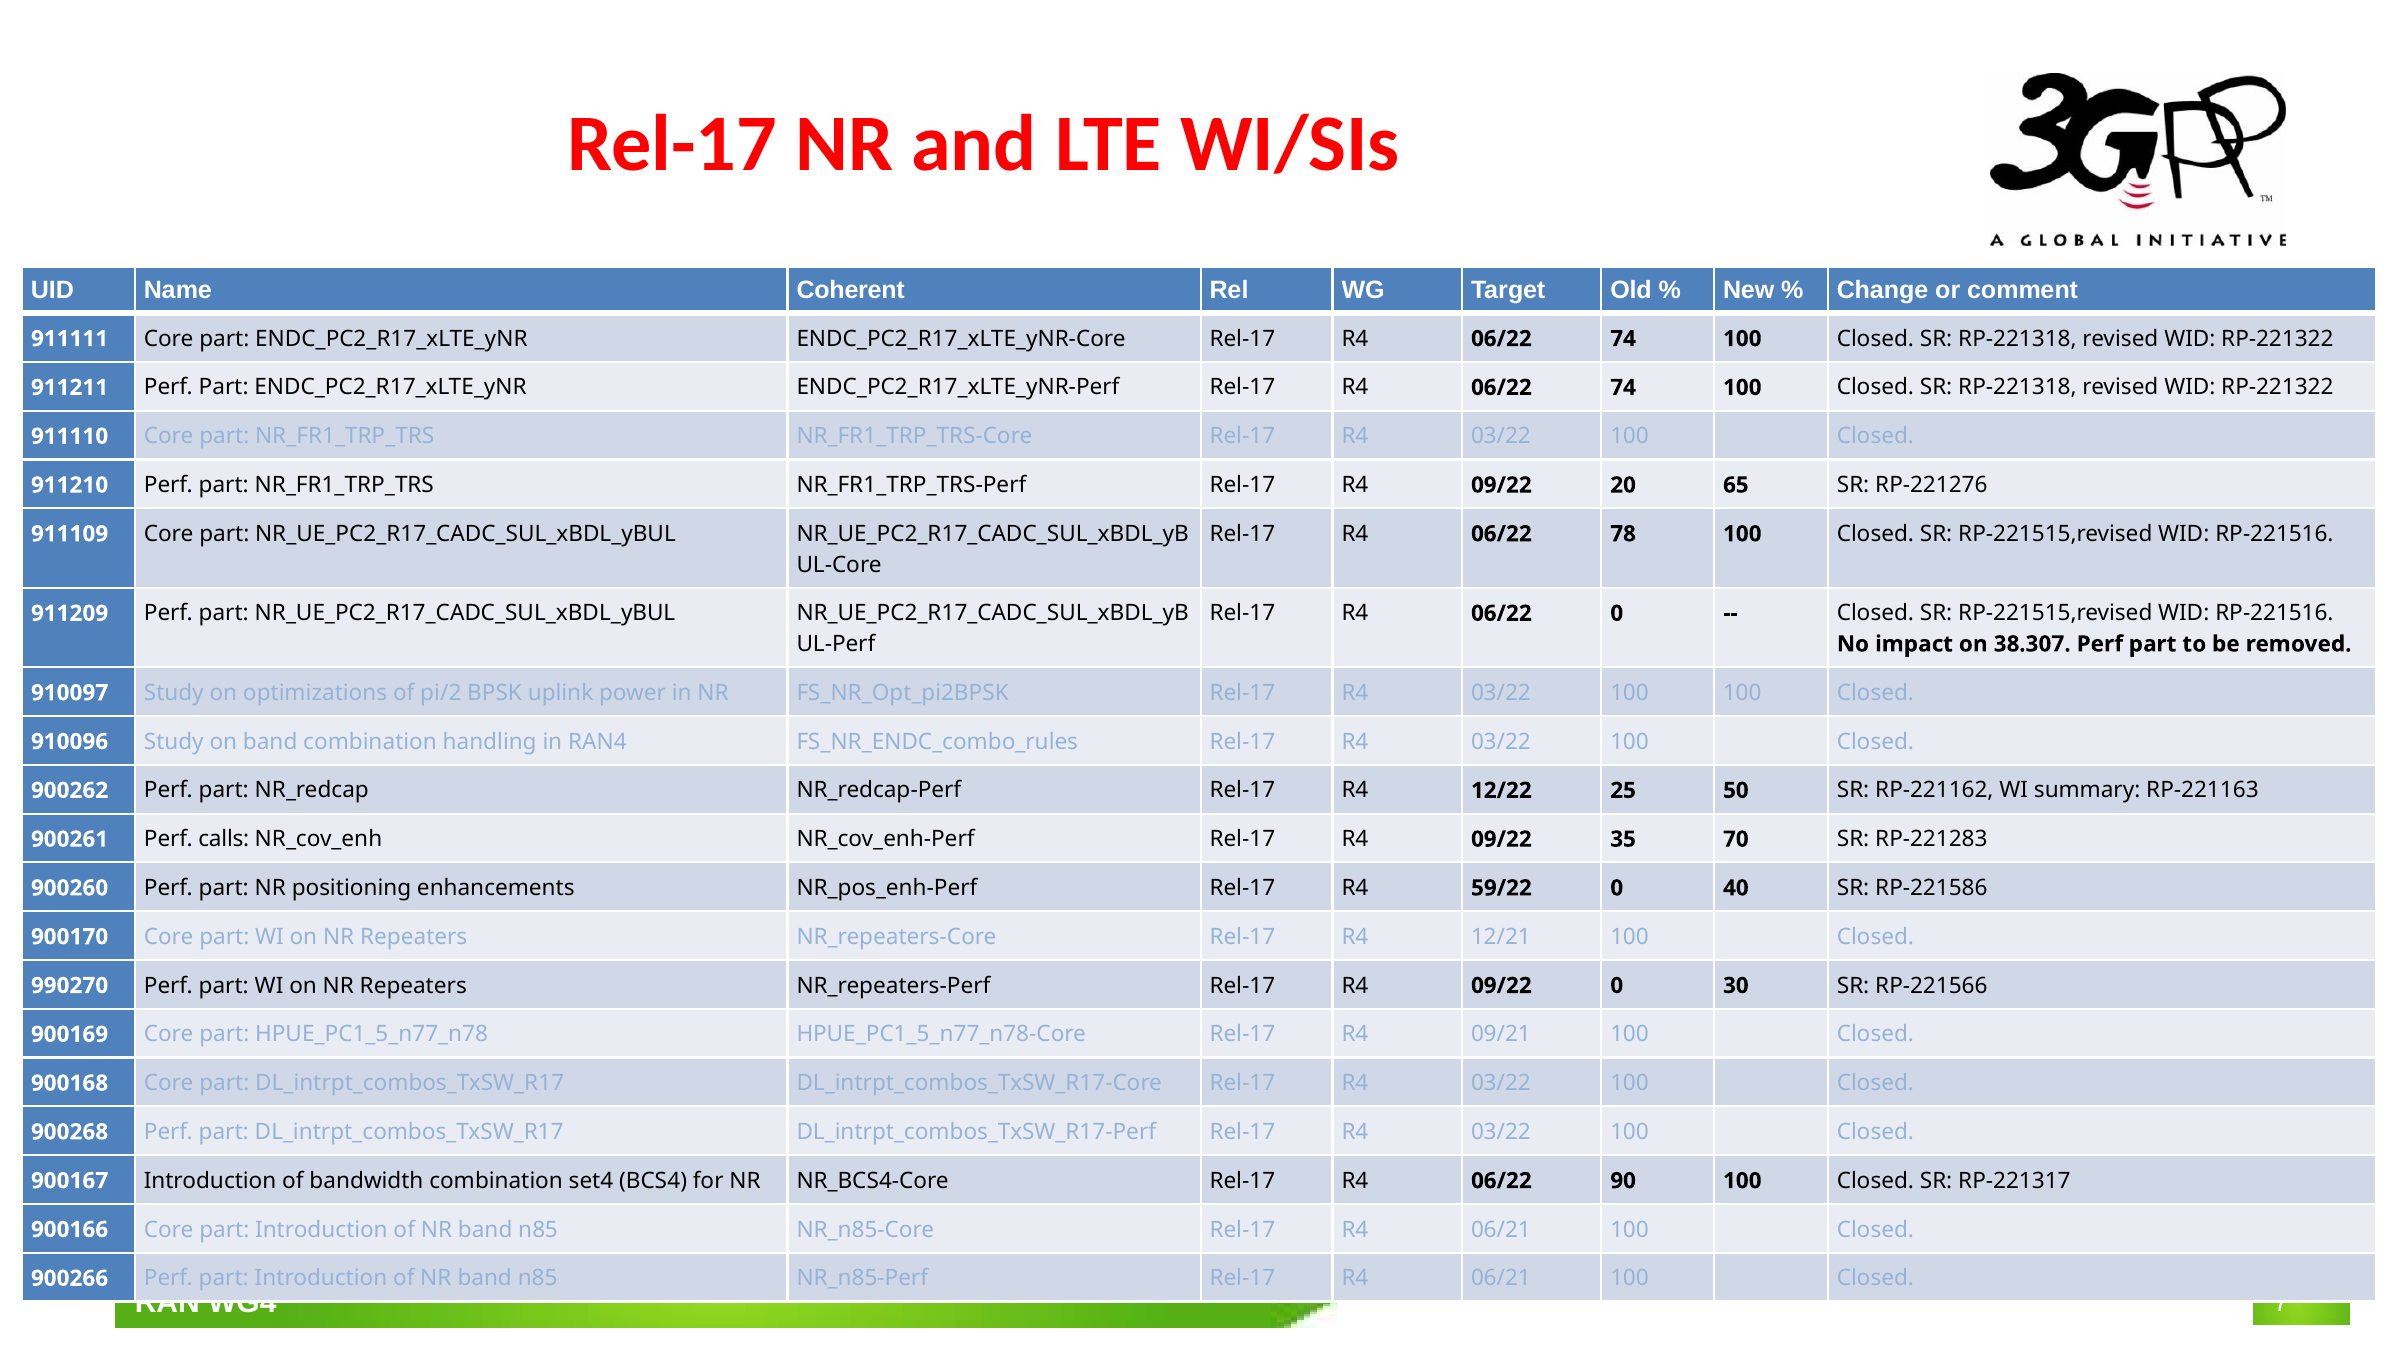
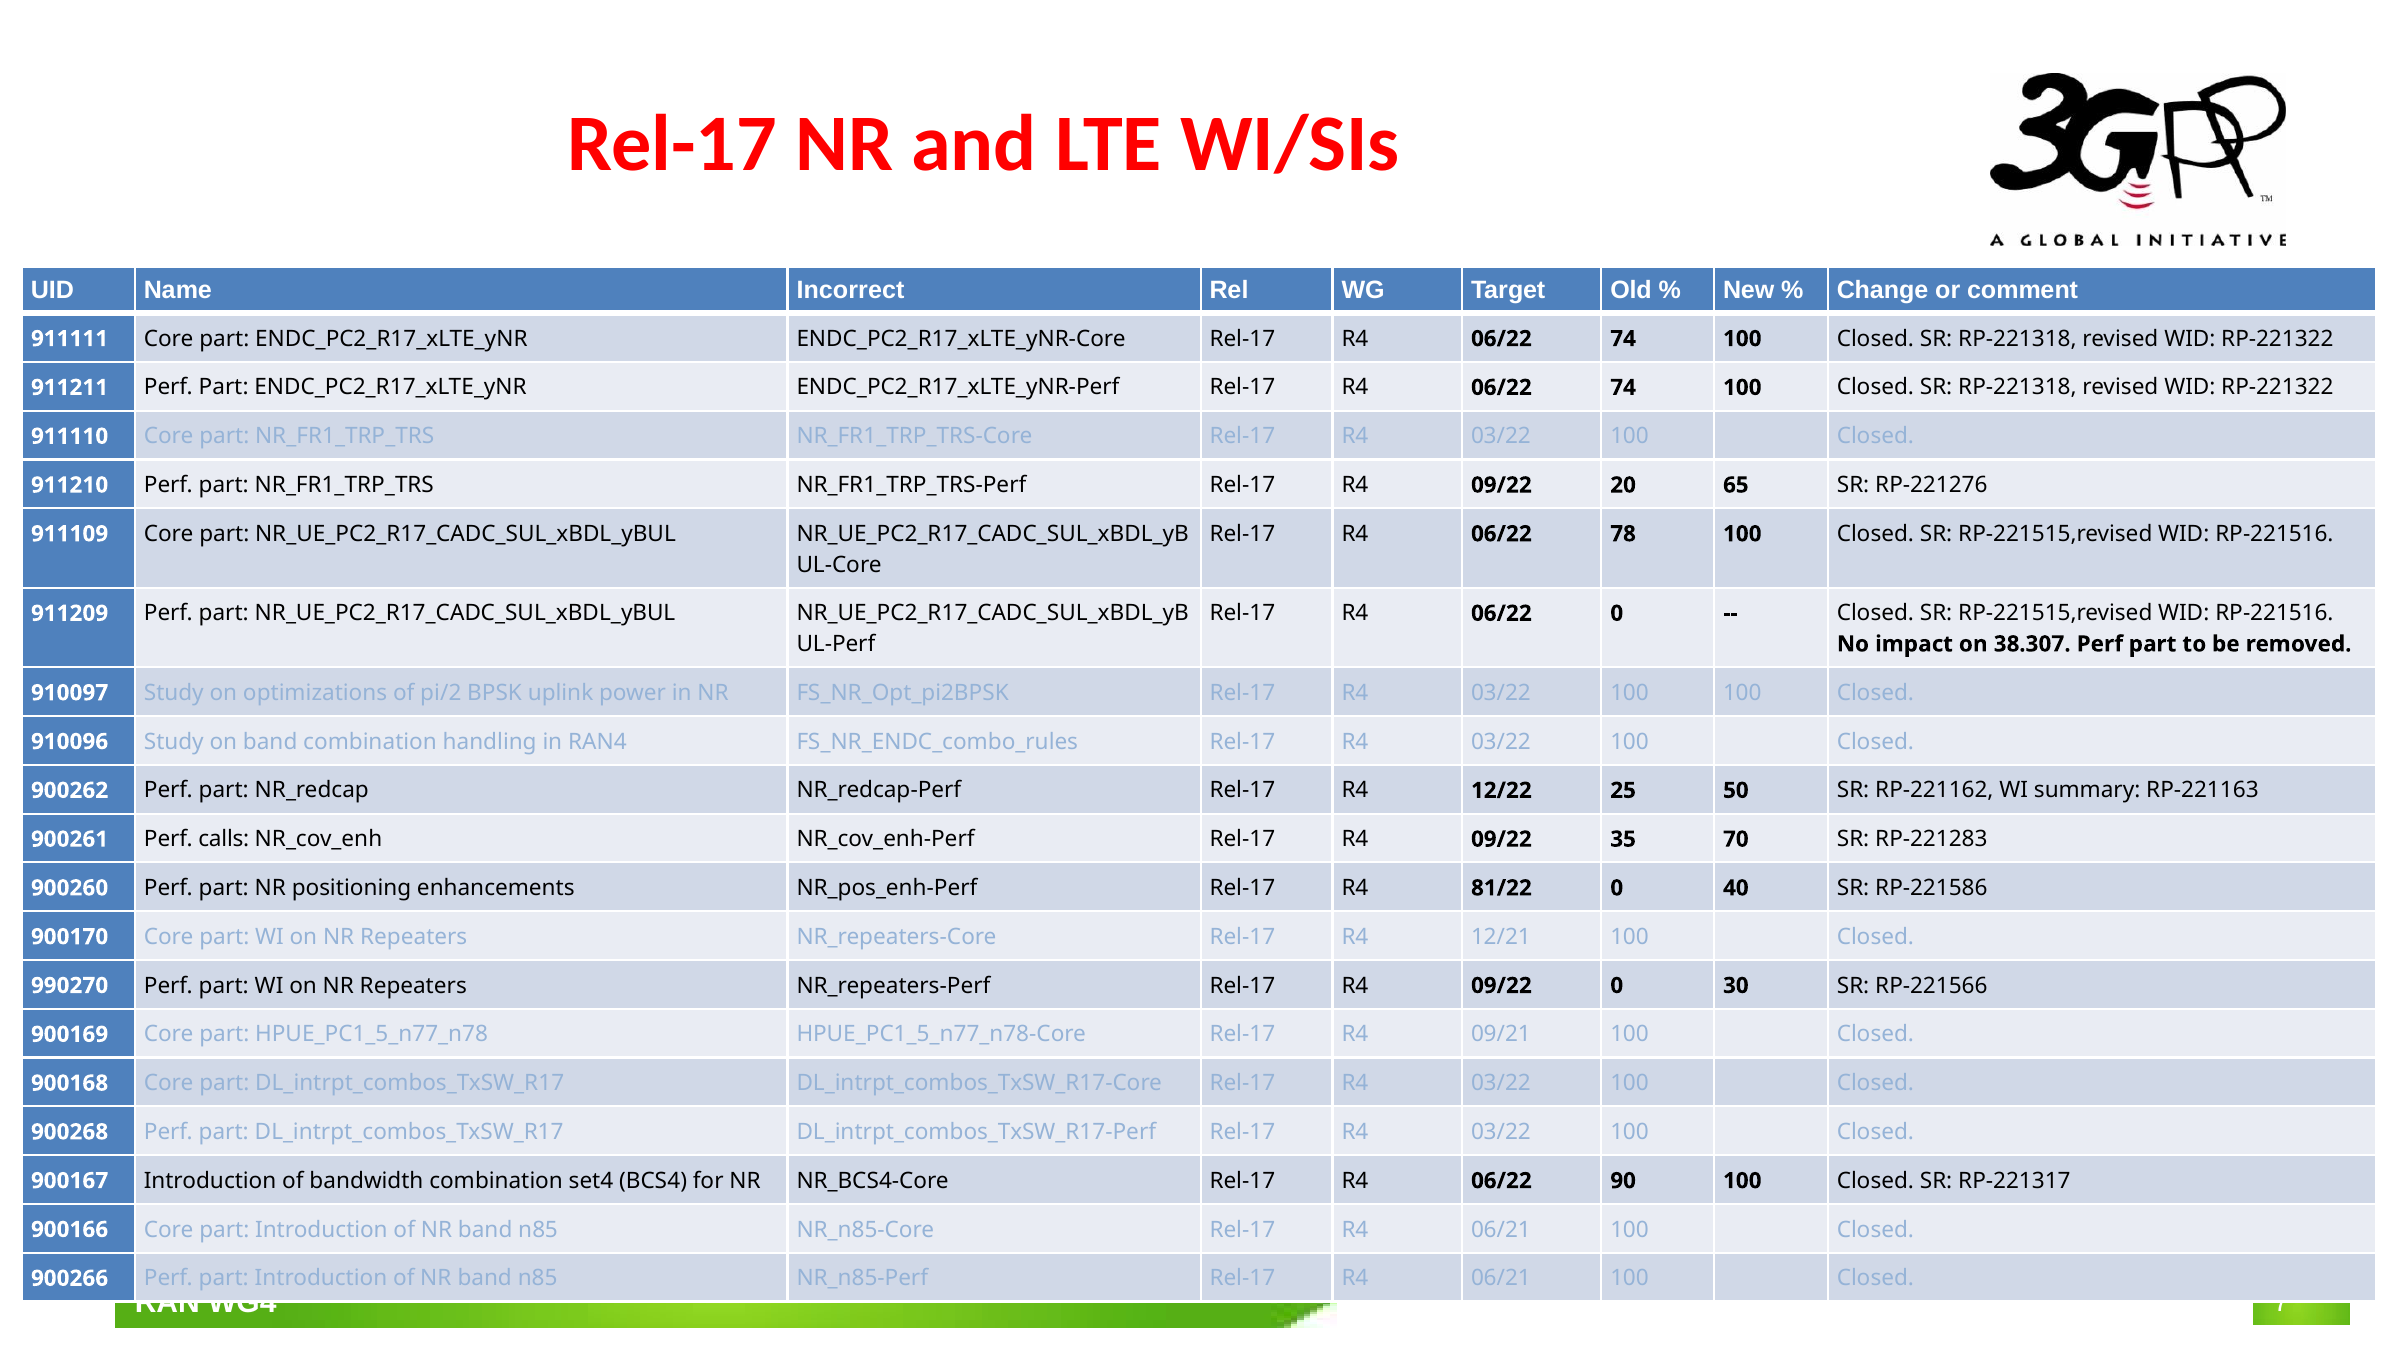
Coherent: Coherent -> Incorrect
59/22: 59/22 -> 81/22
